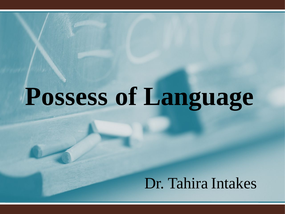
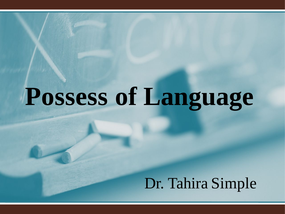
Intakes: Intakes -> Simple
